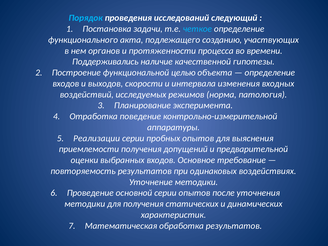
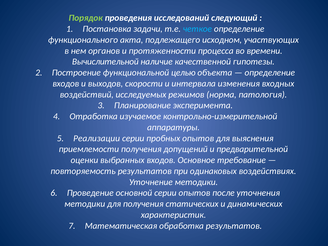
Порядок colour: light blue -> light green
созданию: созданию -> исходном
Поддерживались: Поддерживались -> Вычислительной
поведение: поведение -> изучаемое
